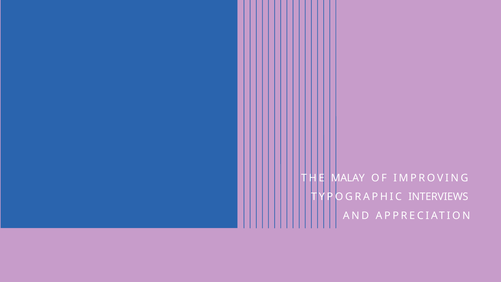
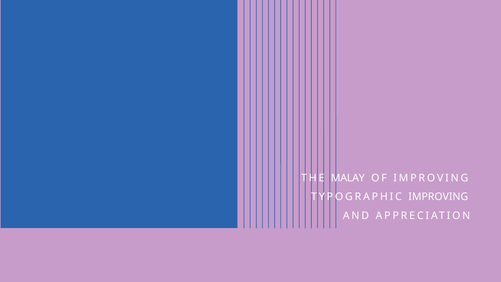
TYPOGRAPHIC INTERVIEWS: INTERVIEWS -> IMPROVING
